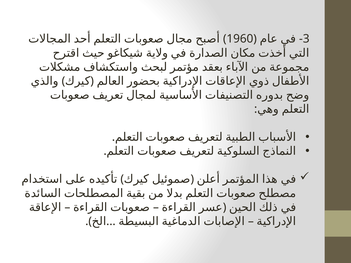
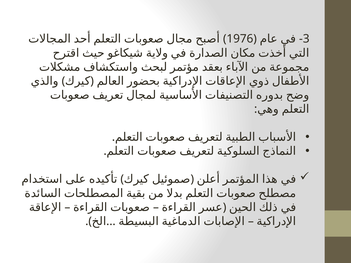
1960: 1960 -> 1976
